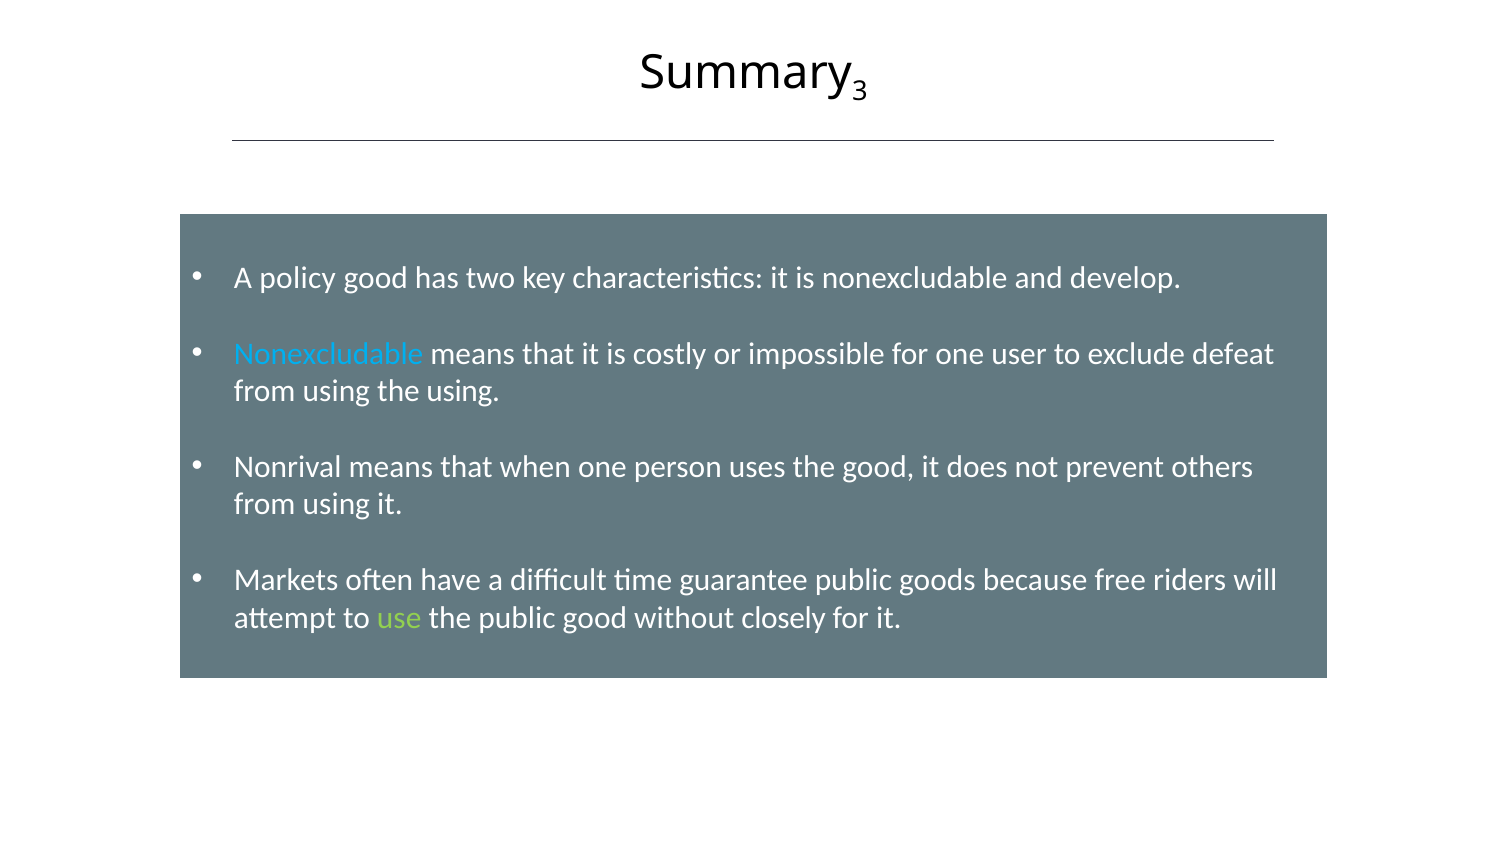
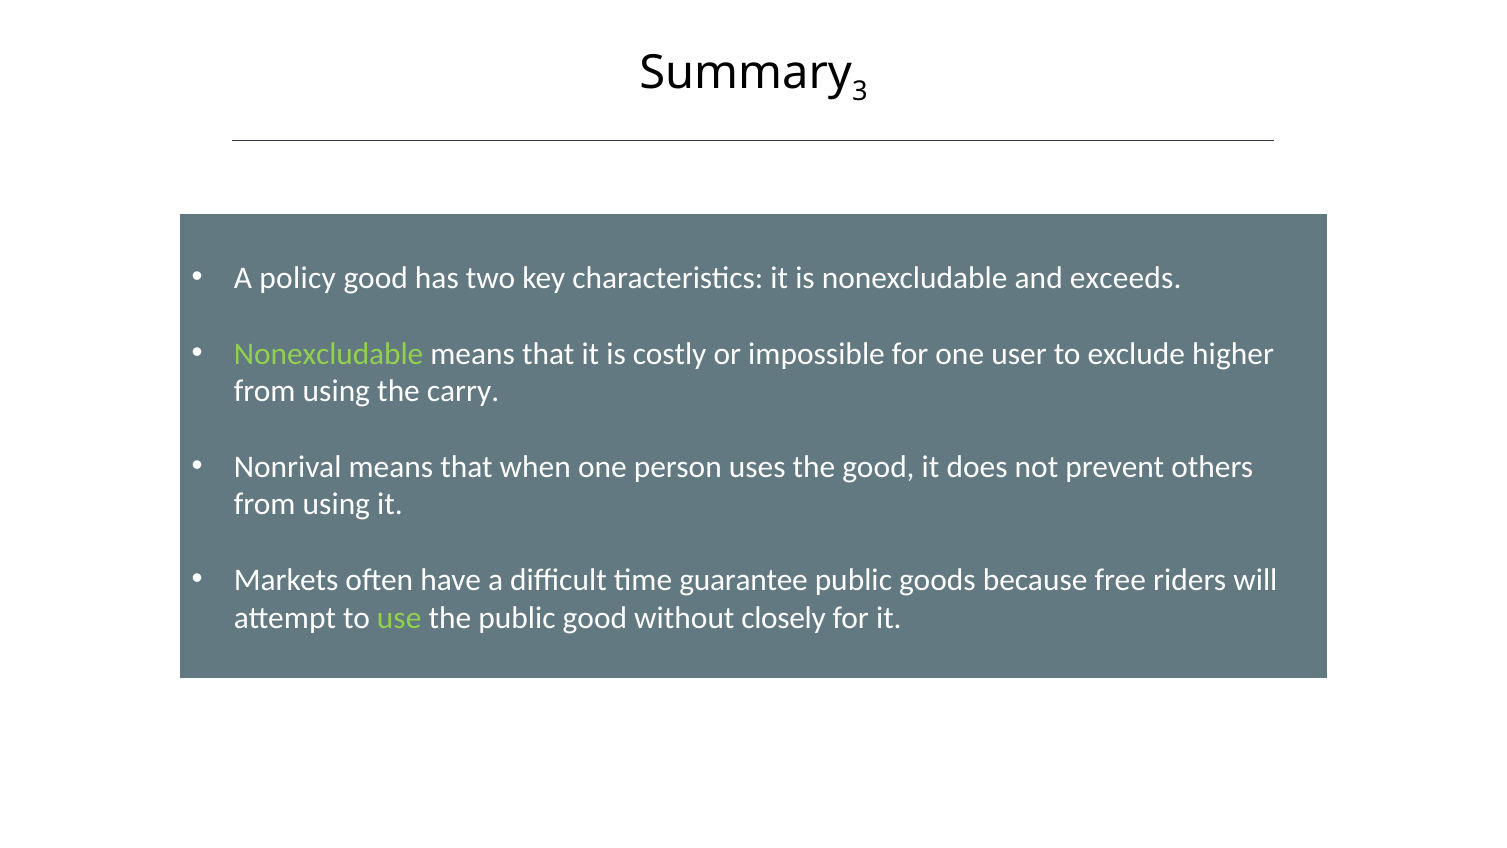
develop: develop -> exceeds
Nonexcludable at (329, 354) colour: light blue -> light green
defeat: defeat -> higher
the using: using -> carry
